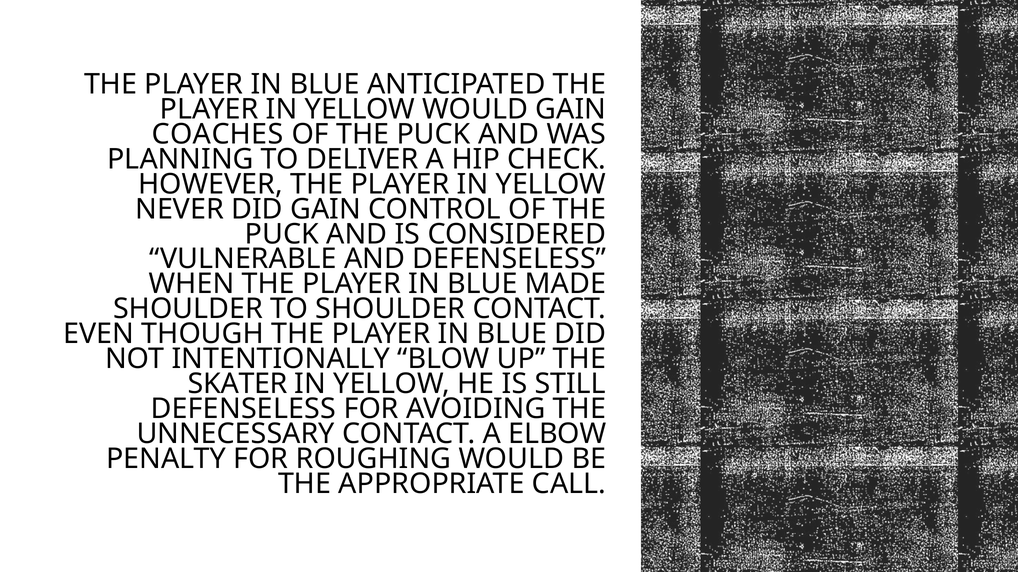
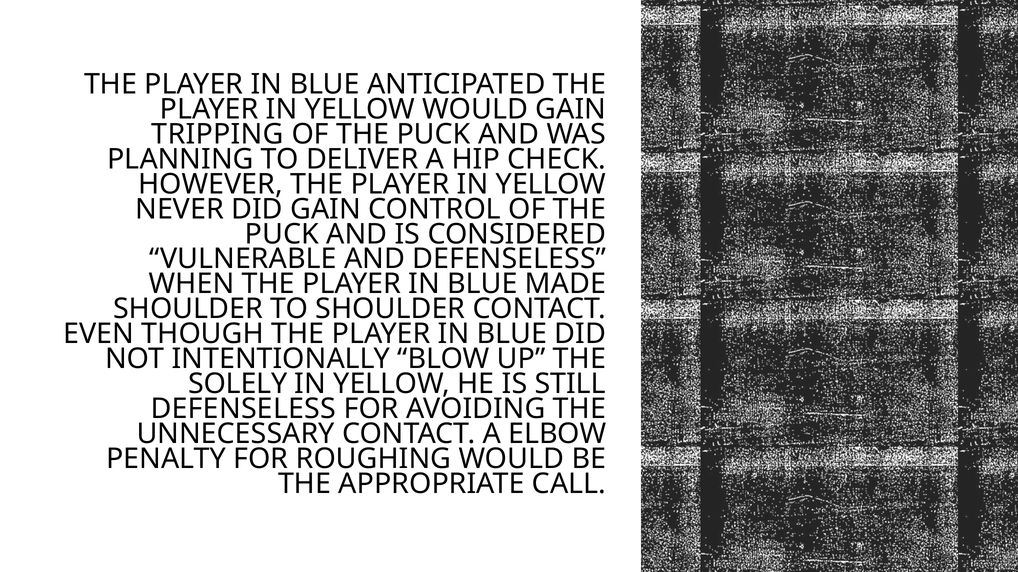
COACHES: COACHES -> TRIPPING
SKATER: SKATER -> SOLELY
